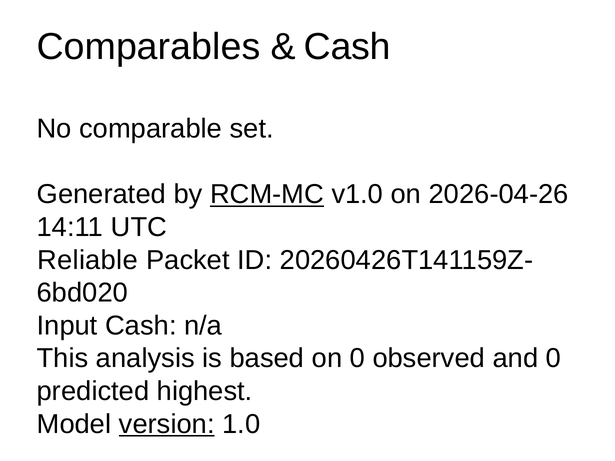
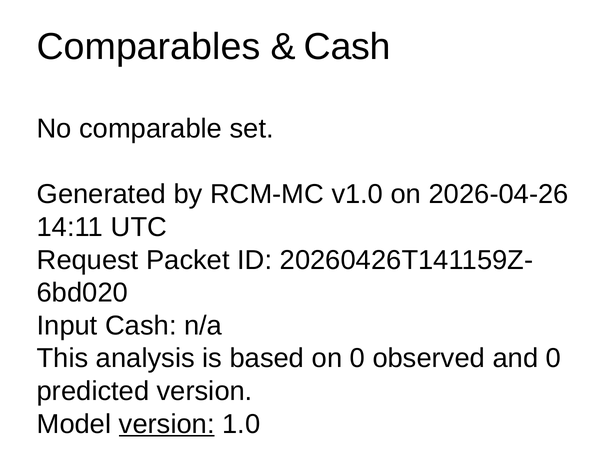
RCM-MC underline: present -> none
Reliable: Reliable -> Request
predicted highest: highest -> version
